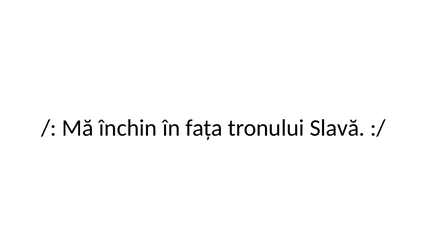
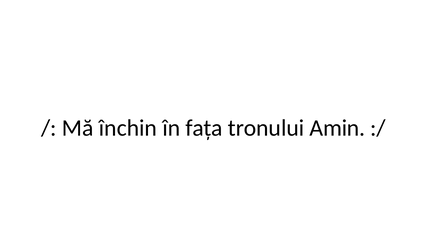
Slavă: Slavă -> Amin
